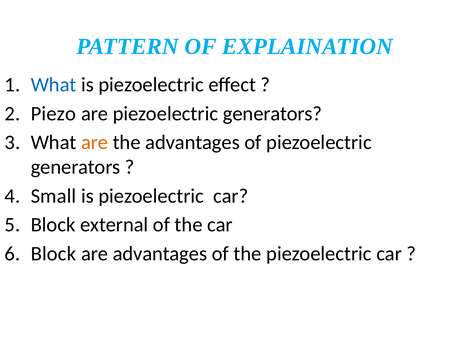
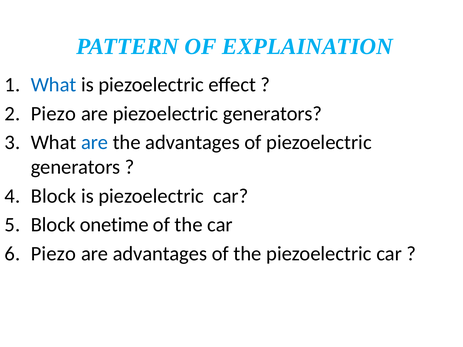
are at (95, 143) colour: orange -> blue
Small at (53, 196): Small -> Block
external: external -> onetime
Block at (53, 254): Block -> Piezo
